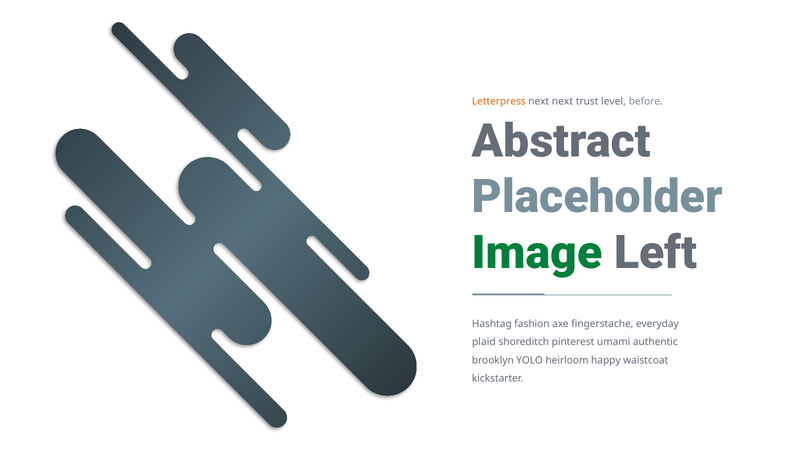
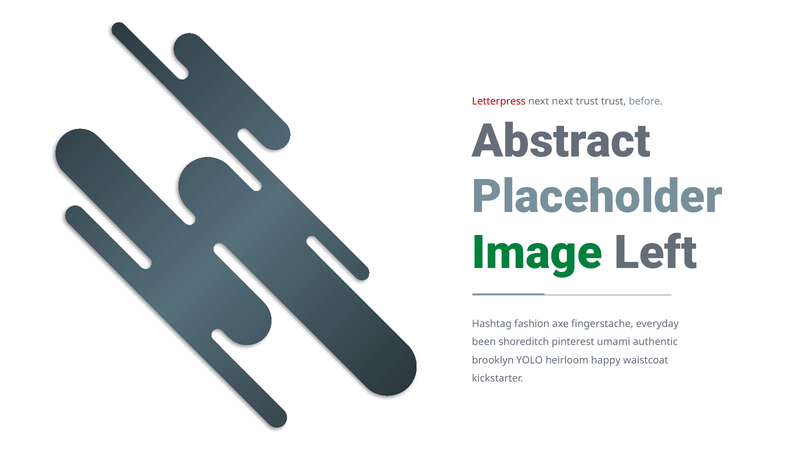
Letterpress colour: orange -> red
trust level: level -> trust
plaid: plaid -> been
